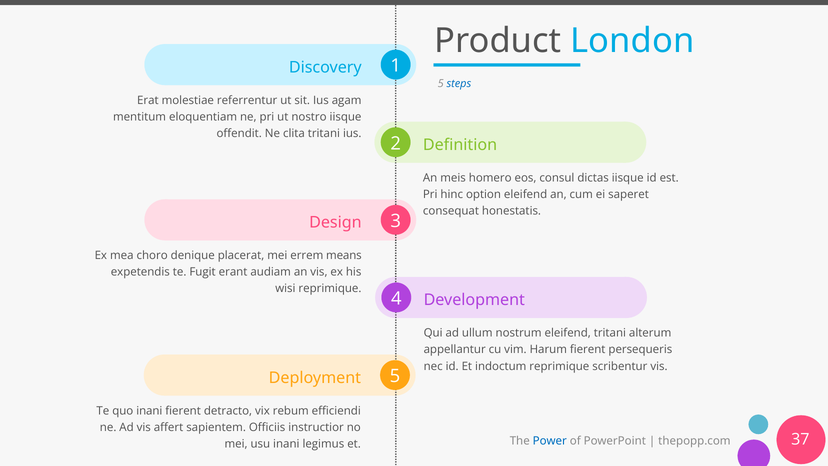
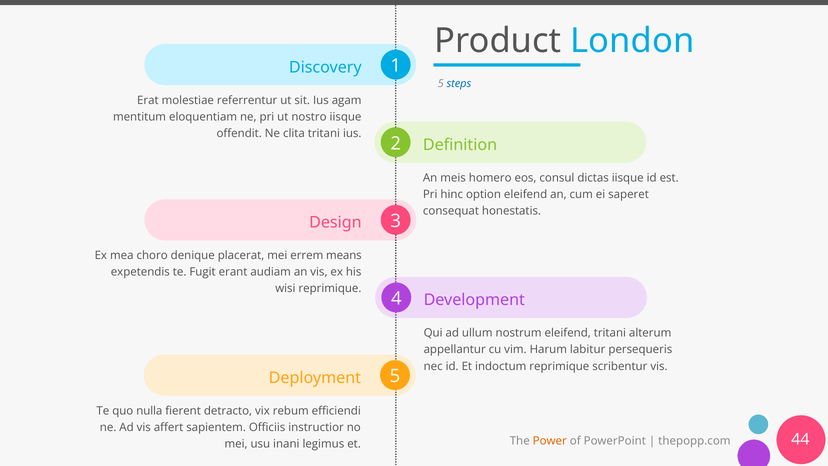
Harum fierent: fierent -> labitur
quo inani: inani -> nulla
Power colour: blue -> orange
37: 37 -> 44
